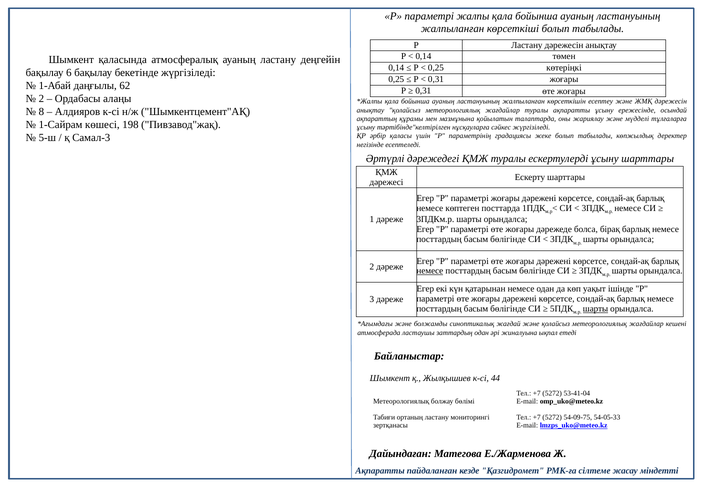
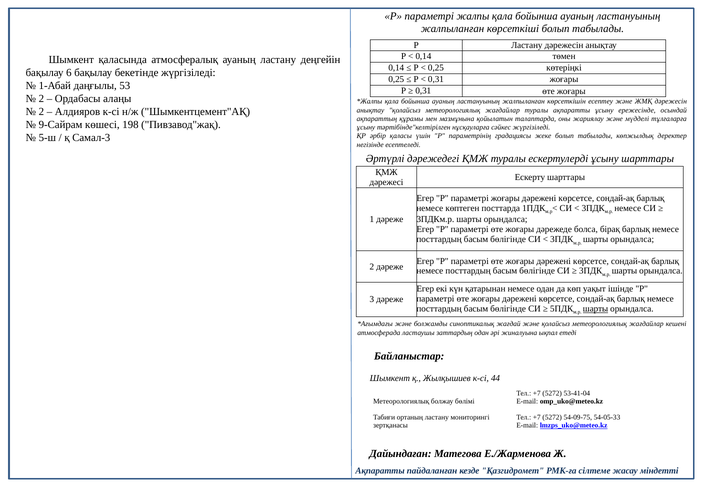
62: 62 -> 53
8 at (41, 111): 8 -> 2
1-Сайрам: 1-Сайрам -> 9-Сайрам
немесе at (430, 271) underline: present -> none
